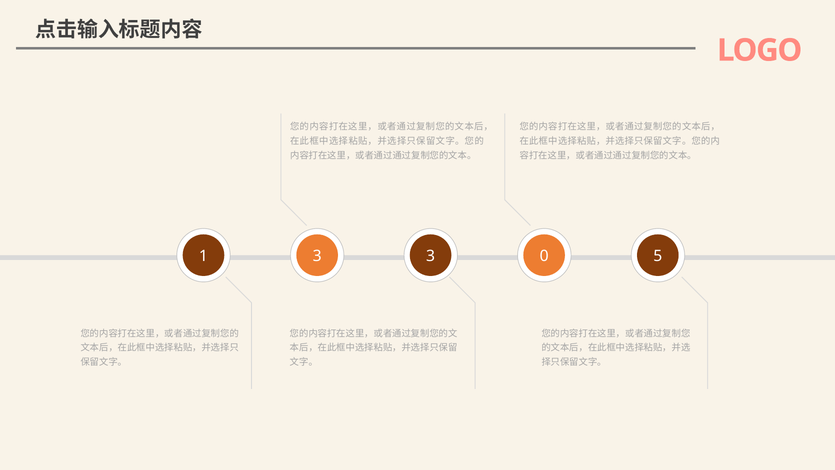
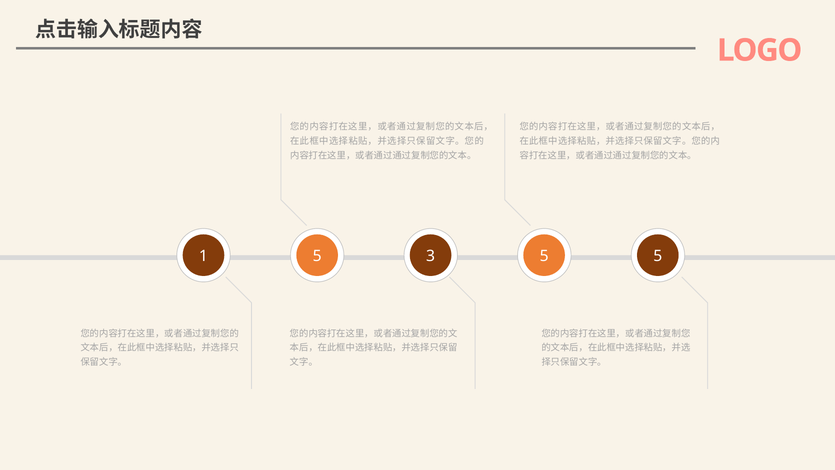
1 3: 3 -> 5
3 0: 0 -> 5
